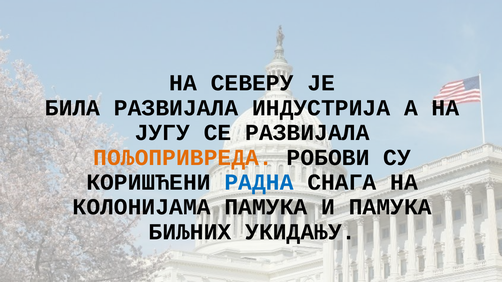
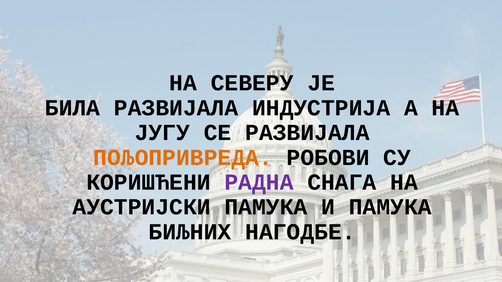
РАДНА colour: blue -> purple
КОЛОНИЈАМА: КОЛОНИЈАМА -> АУСТРИЈСКИ
УКИДАЊУ: УКИДАЊУ -> НАГОДБЕ
